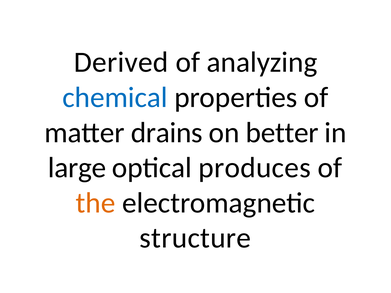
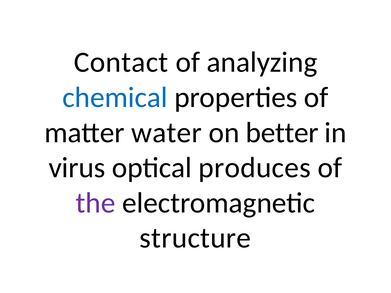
Derived: Derived -> Contact
drains: drains -> water
large: large -> virus
the colour: orange -> purple
